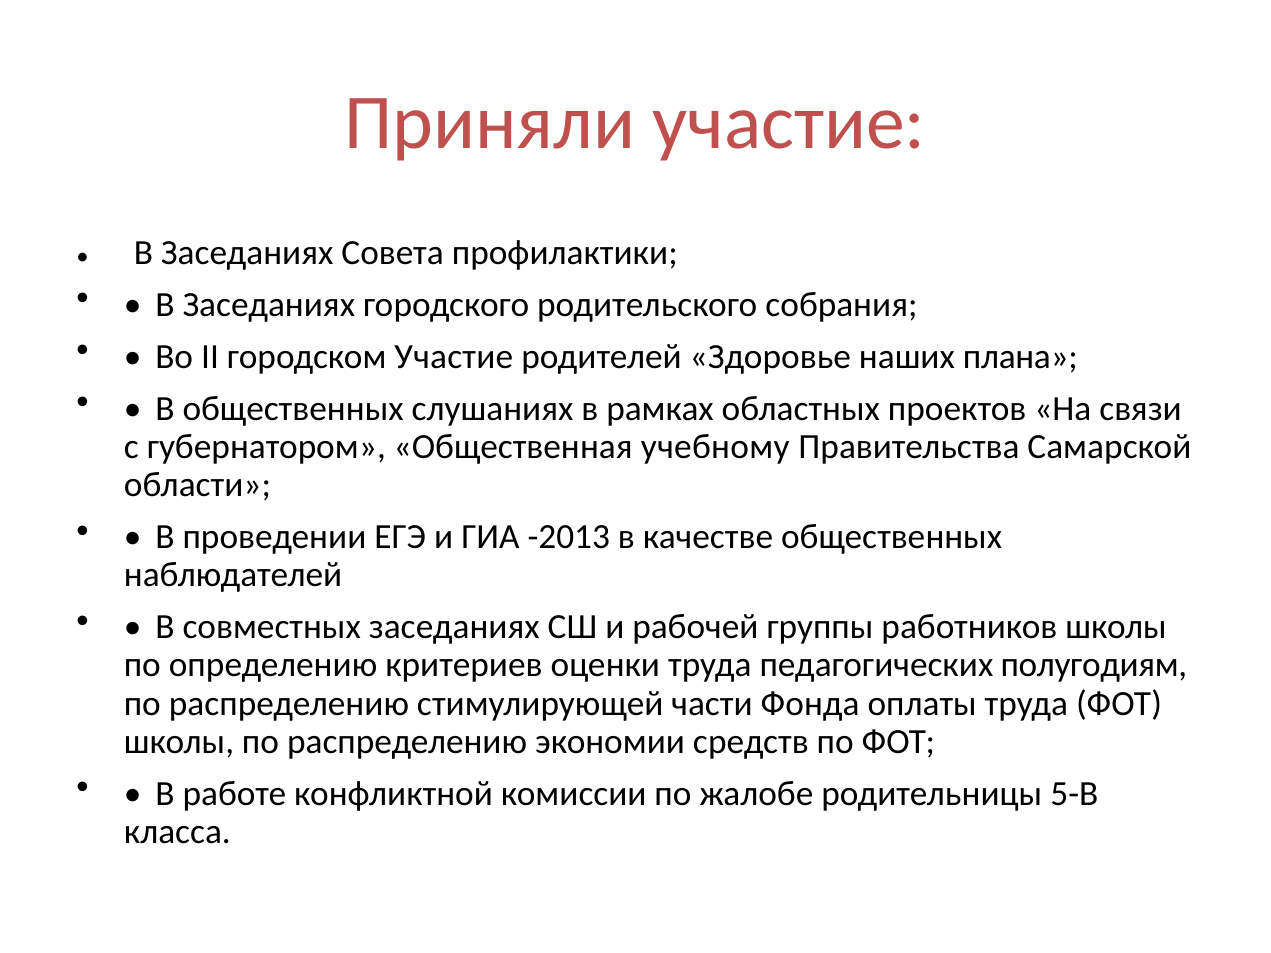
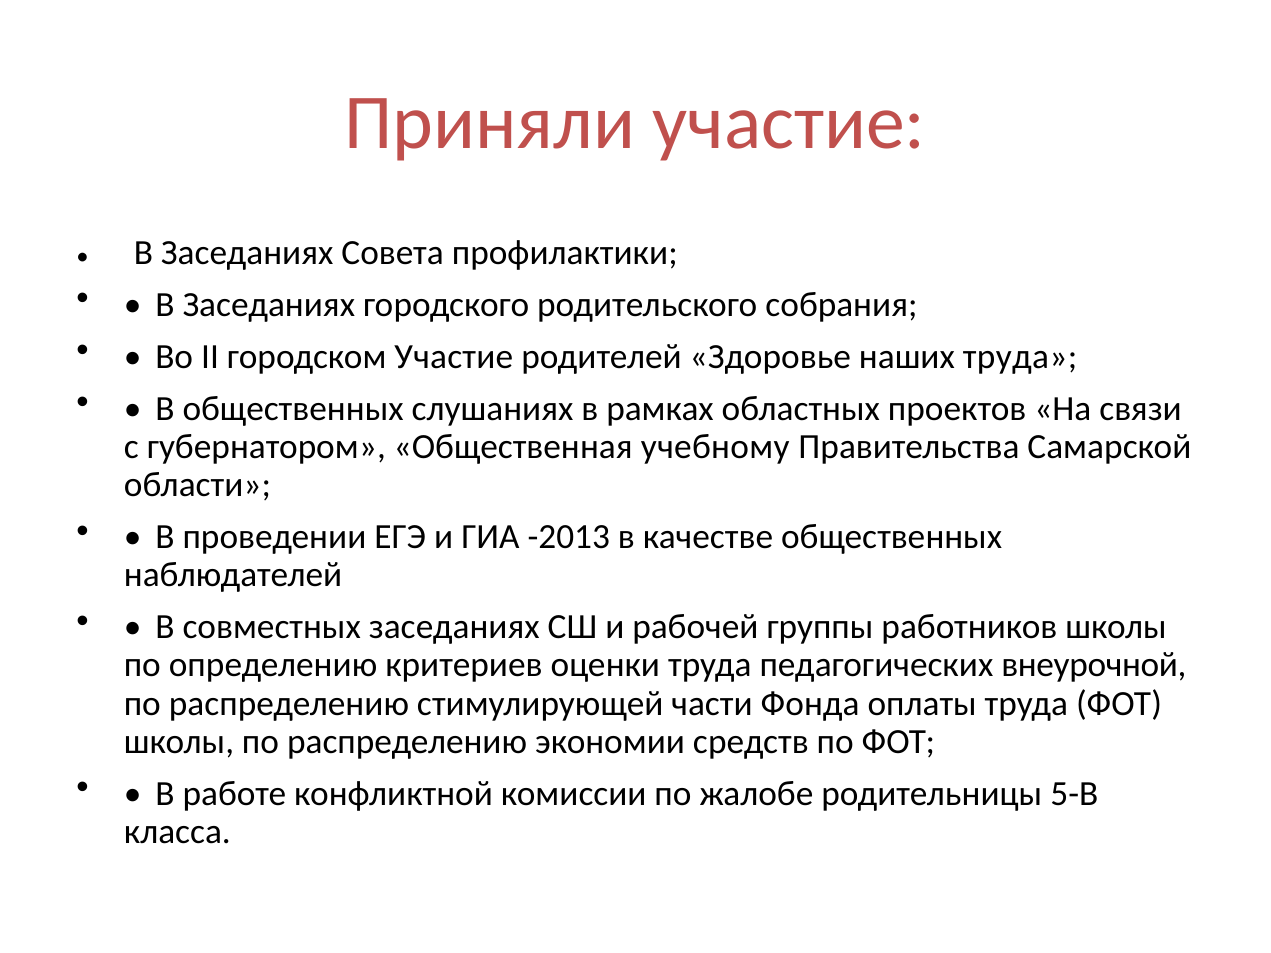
наших плана: плана -> труда
полугодиям: полугодиям -> внеурочной
